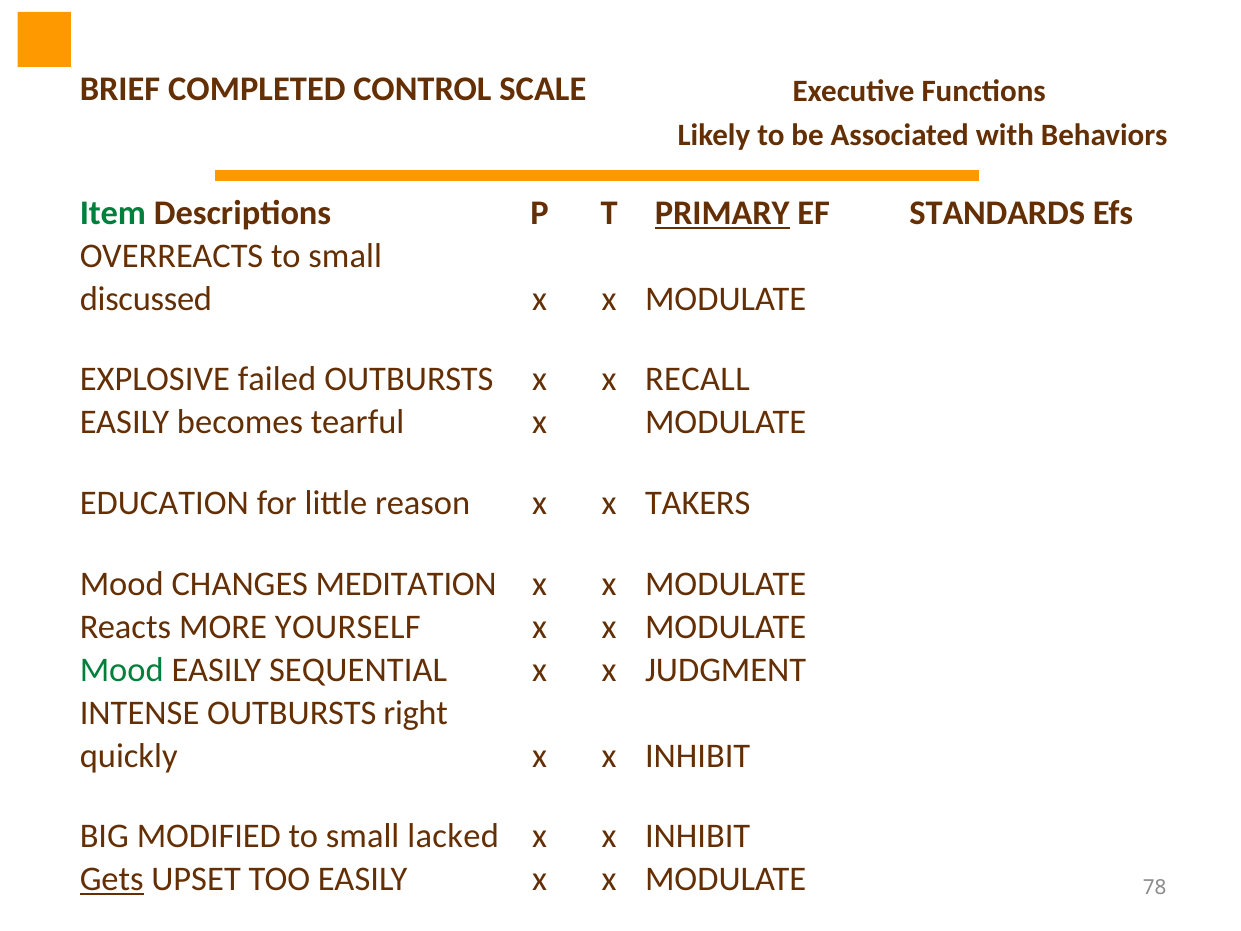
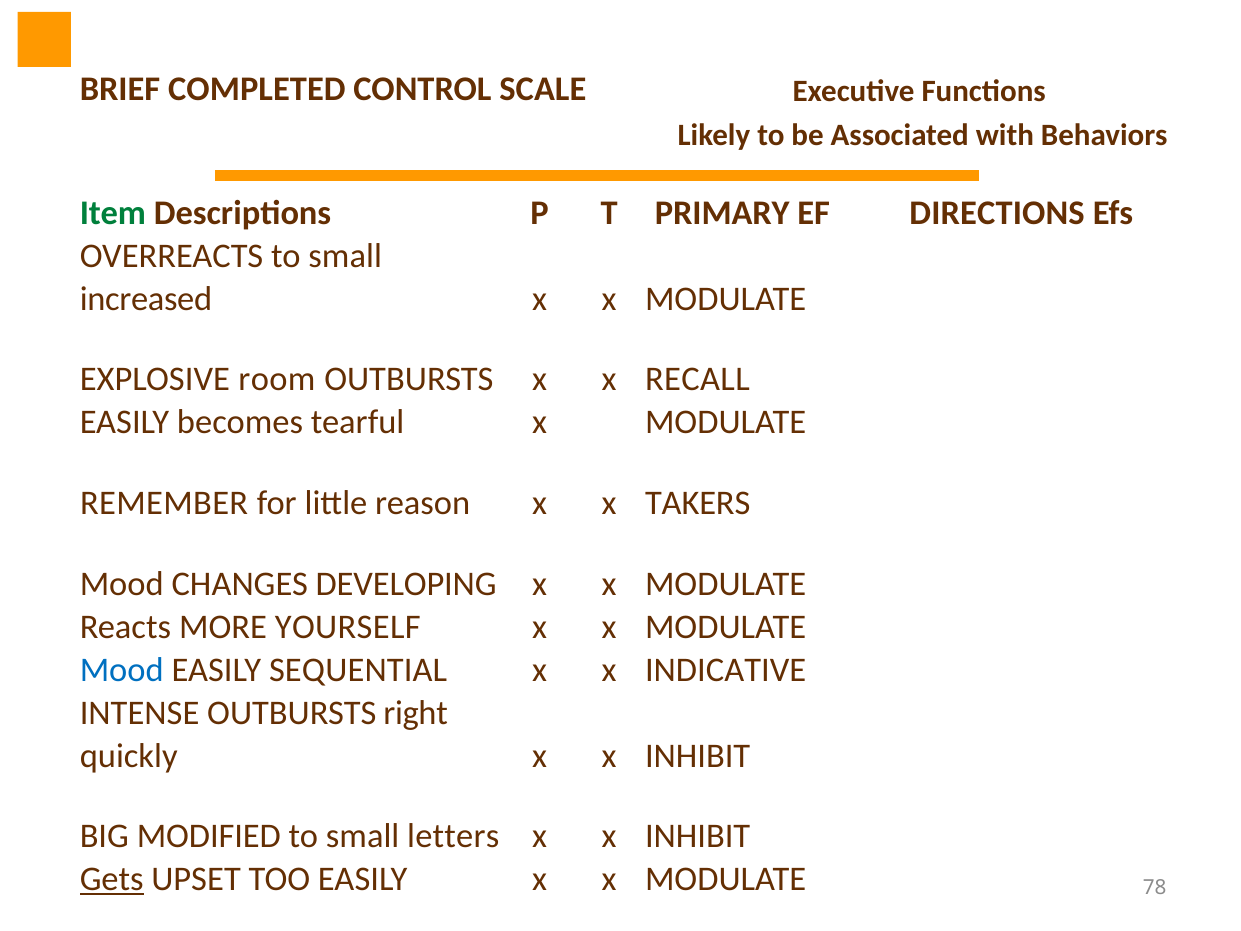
PRIMARY underline: present -> none
STANDARDS: STANDARDS -> DIRECTIONS
discussed: discussed -> increased
failed: failed -> room
EDUCATION: EDUCATION -> REMEMBER
MEDITATION: MEDITATION -> DEVELOPING
Mood at (122, 670) colour: green -> blue
JUDGMENT: JUDGMENT -> INDICATIVE
lacked: lacked -> letters
